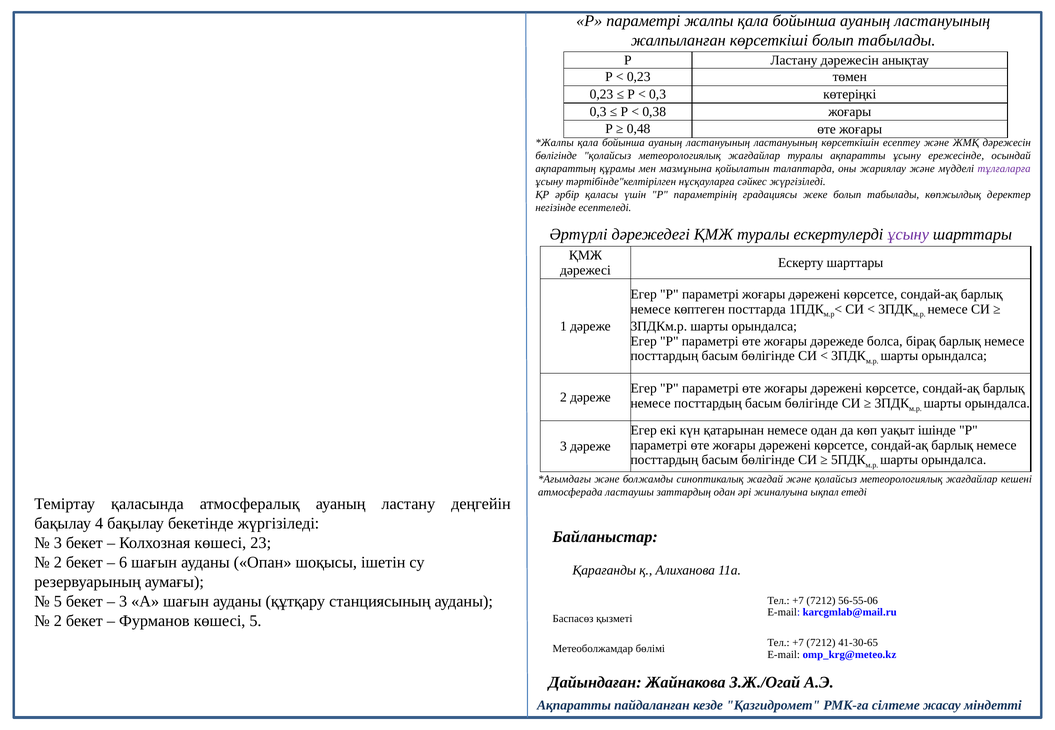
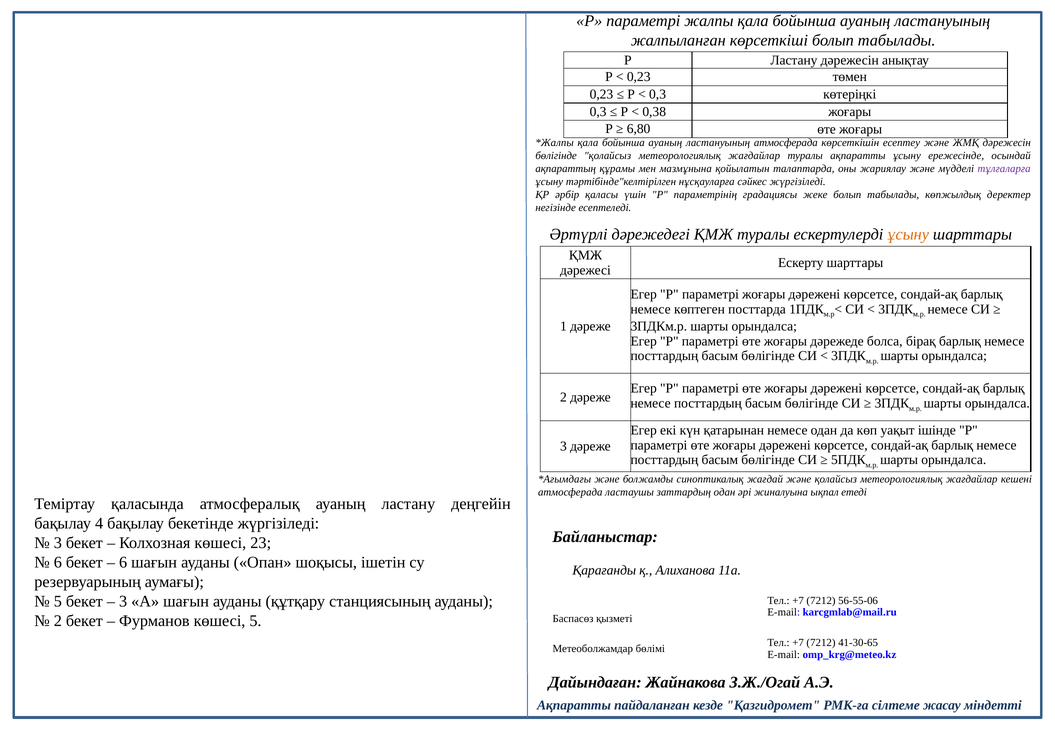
0,48: 0,48 -> 6,80
ластануының ластануының: ластануының -> атмосферада
ұсыну at (908, 235) colour: purple -> orange
2 at (58, 563): 2 -> 6
